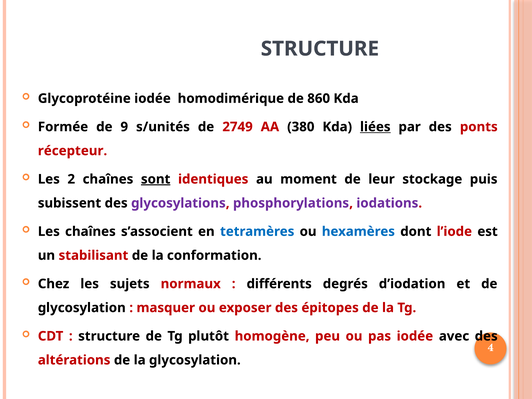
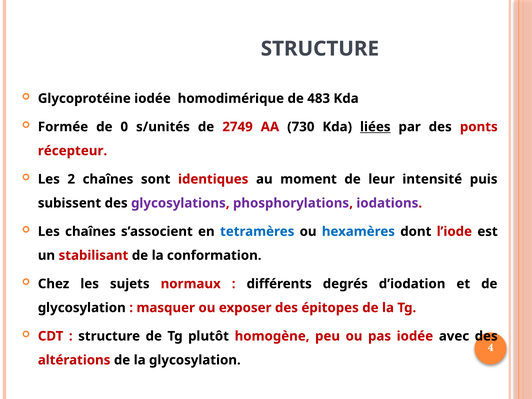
860: 860 -> 483
9: 9 -> 0
380: 380 -> 730
sont underline: present -> none
stockage: stockage -> intensité
